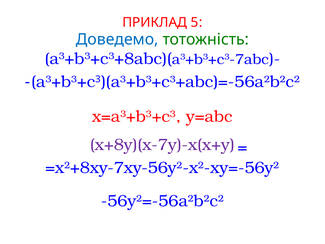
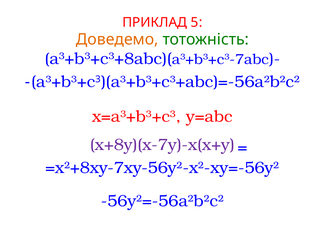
Доведемо colour: blue -> orange
